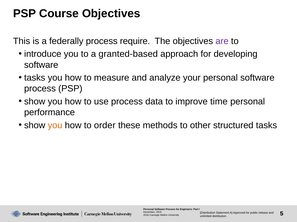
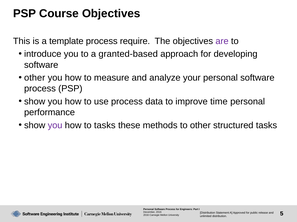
federally: federally -> template
tasks at (35, 78): tasks -> other
you at (55, 126) colour: orange -> purple
to order: order -> tasks
